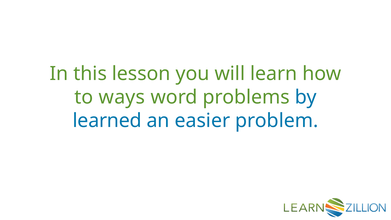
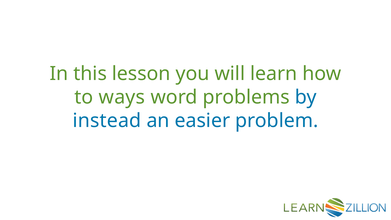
learned: learned -> instead
